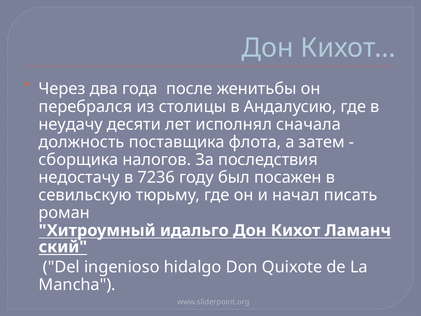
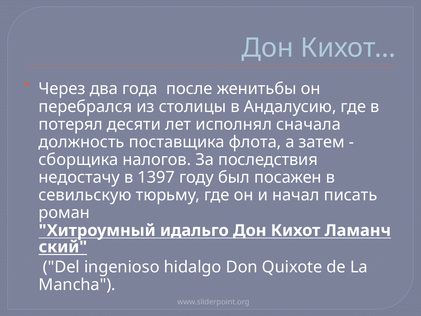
неудачу: неудачу -> потерял
7236: 7236 -> 1397
